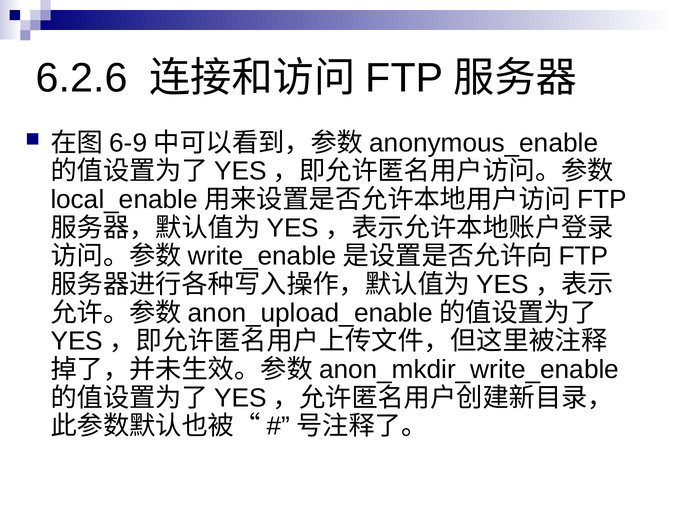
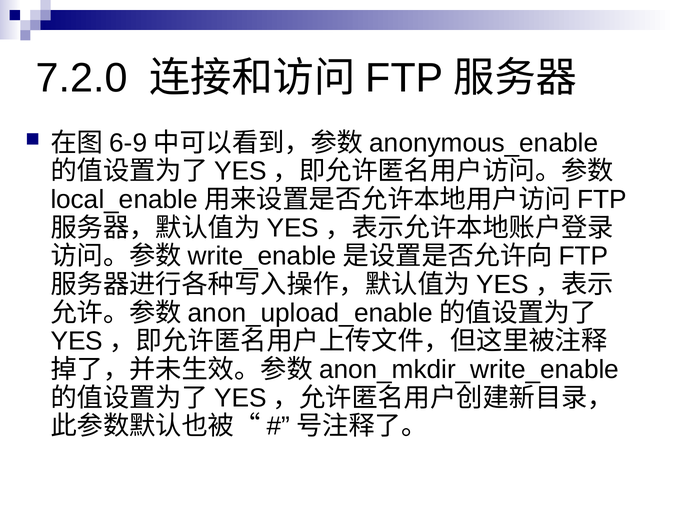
6.2.6: 6.2.6 -> 7.2.0
